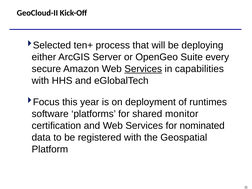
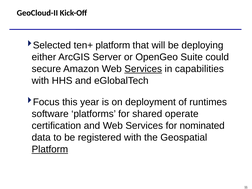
ten+ process: process -> platform
every: every -> could
monitor: monitor -> operate
Platform at (50, 149) underline: none -> present
